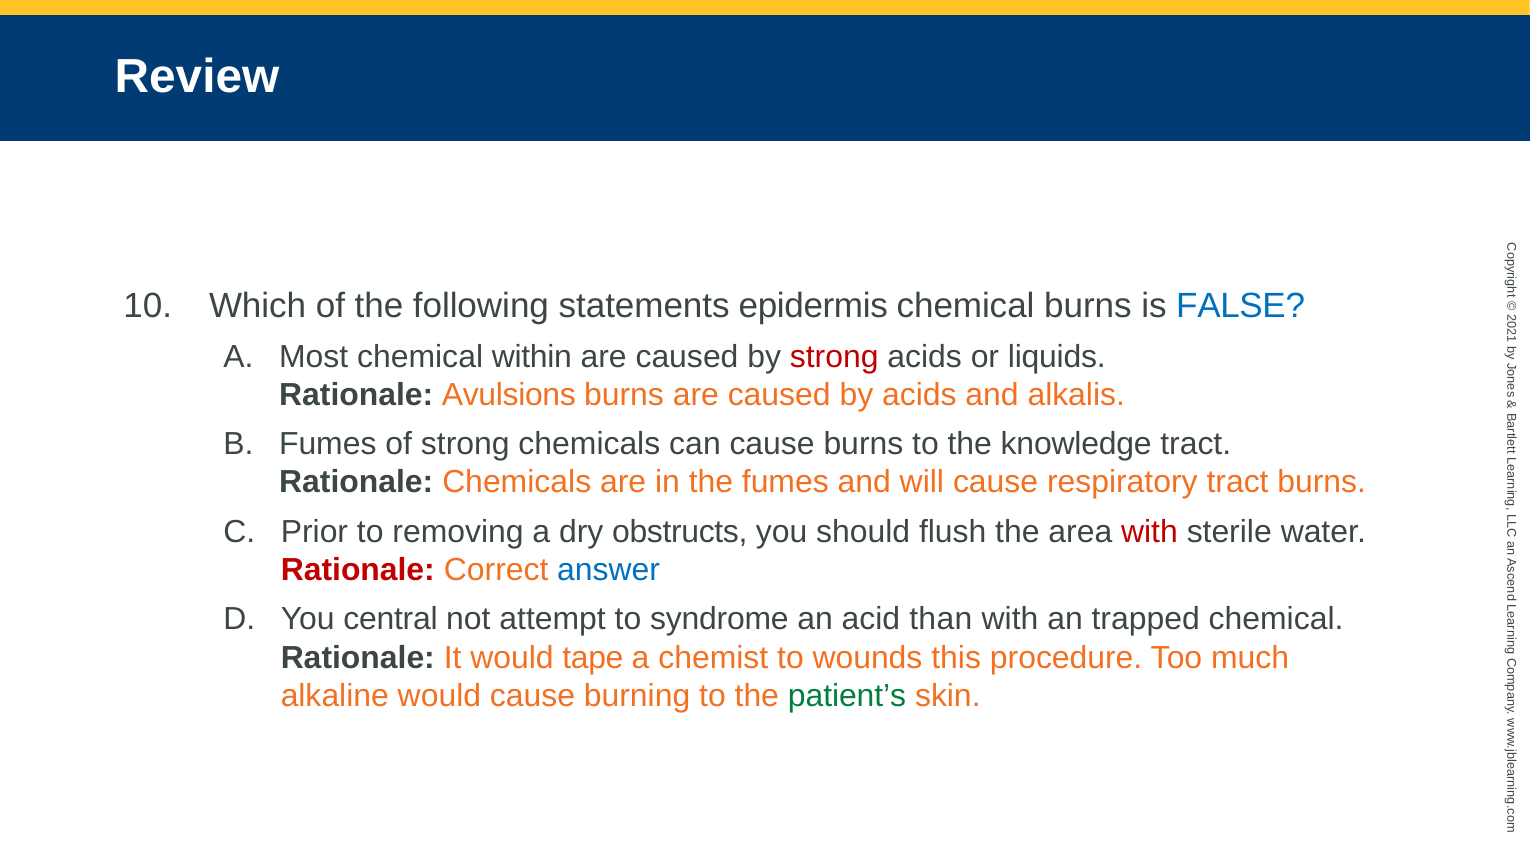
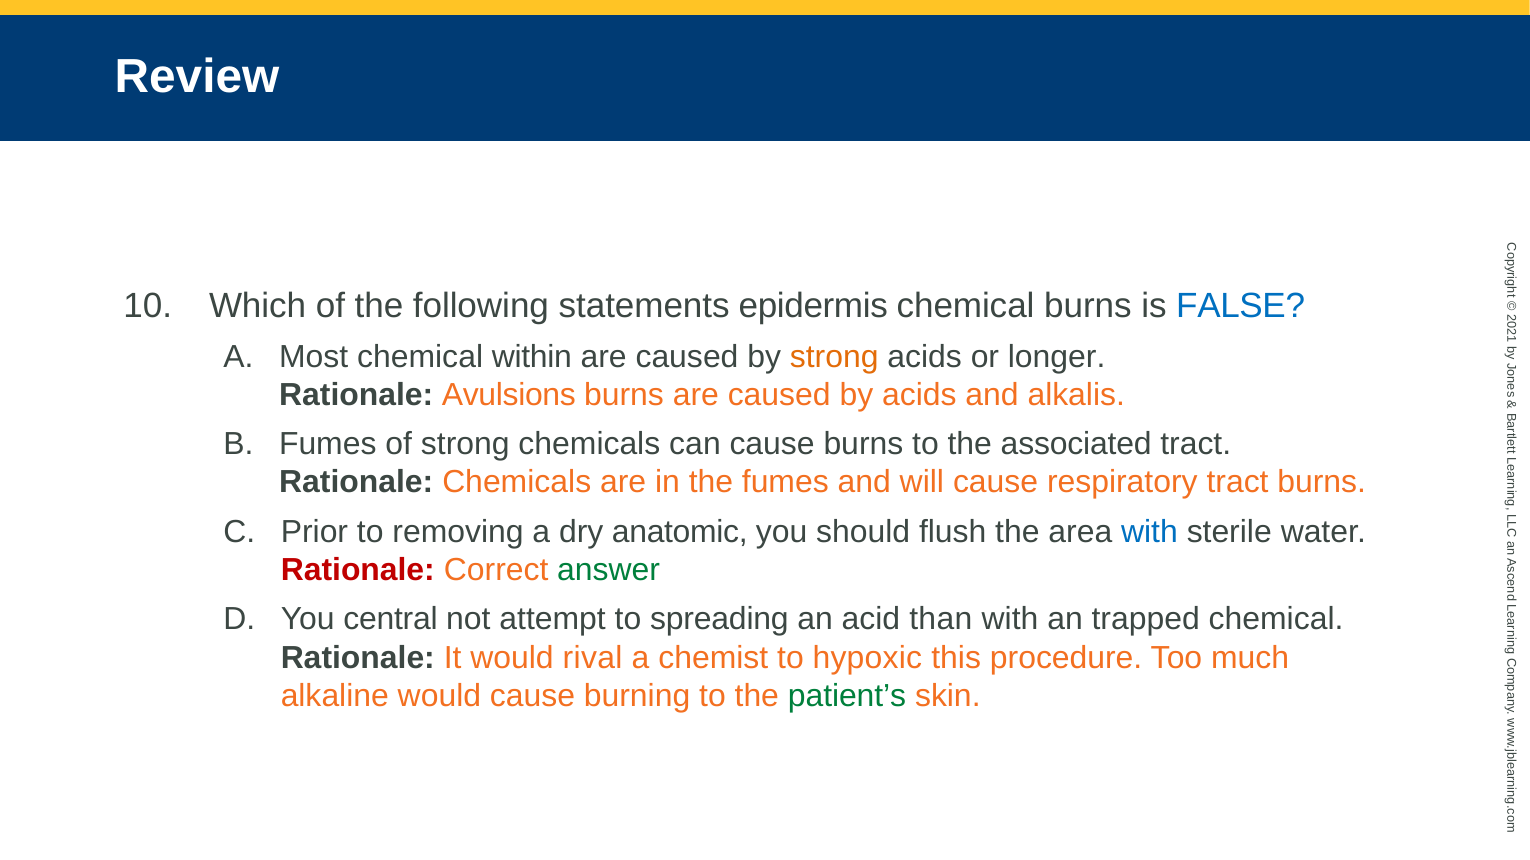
strong at (834, 357) colour: red -> orange
liquids: liquids -> longer
knowledge: knowledge -> associated
obstructs: obstructs -> anatomic
with at (1149, 532) colour: red -> blue
answer colour: blue -> green
syndrome: syndrome -> spreading
tape: tape -> rival
wounds: wounds -> hypoxic
